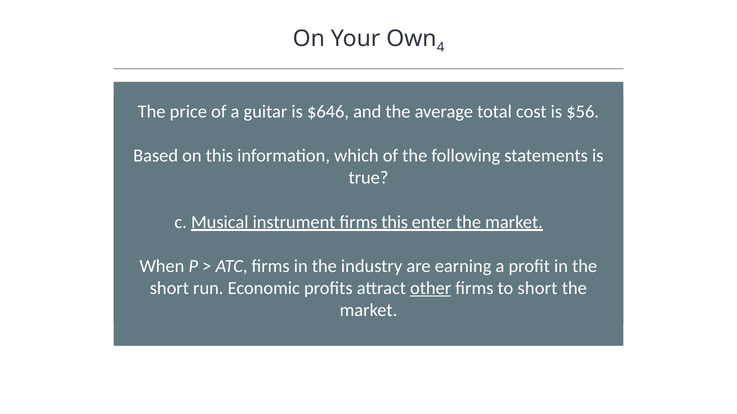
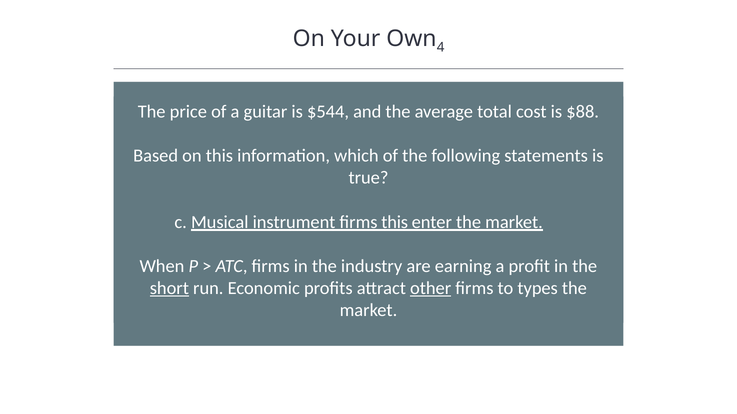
$646: $646 -> $544
$56: $56 -> $88
short at (169, 289) underline: none -> present
to short: short -> types
